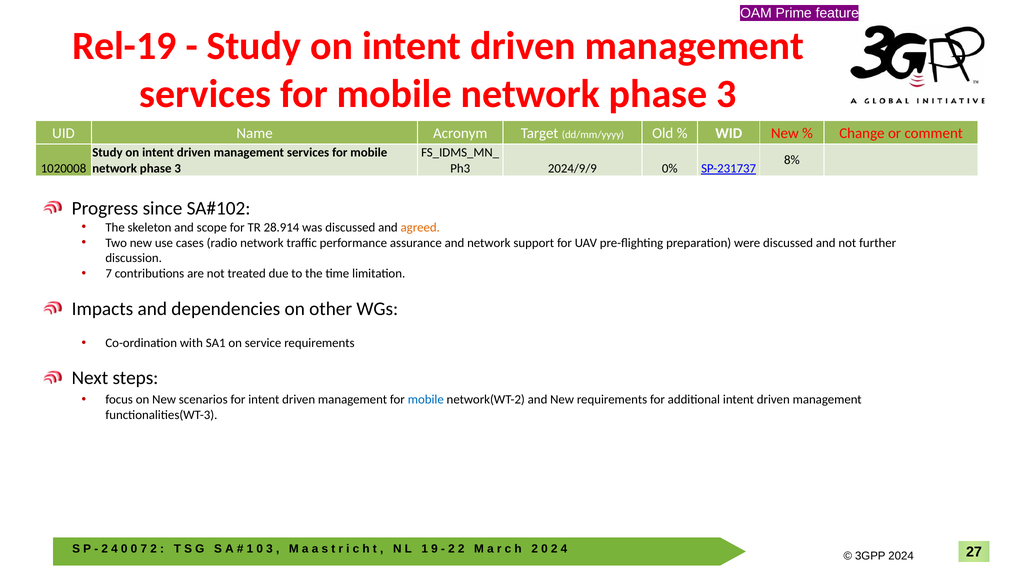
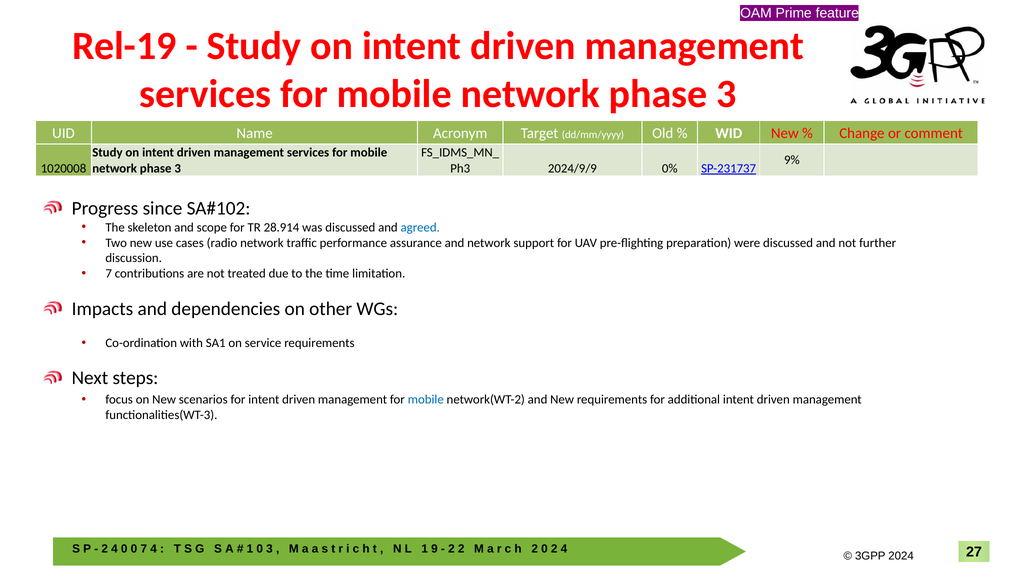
8%: 8% -> 9%
agreed colour: orange -> blue
7 2: 2 -> 4
